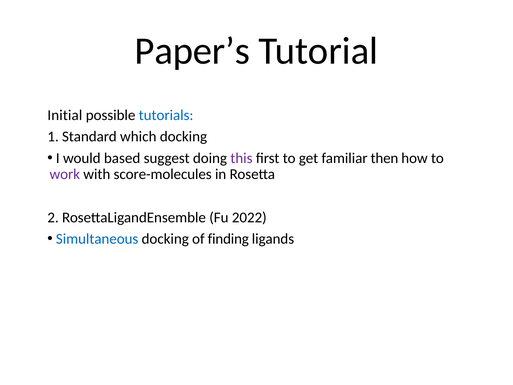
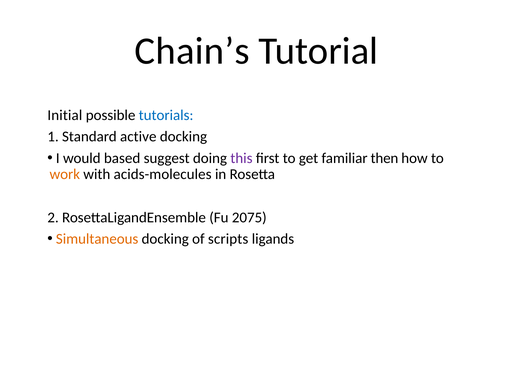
Paper’s: Paper’s -> Chain’s
which: which -> active
work colour: purple -> orange
score-molecules: score-molecules -> acids-molecules
2022: 2022 -> 2075
Simultaneous colour: blue -> orange
finding: finding -> scripts
